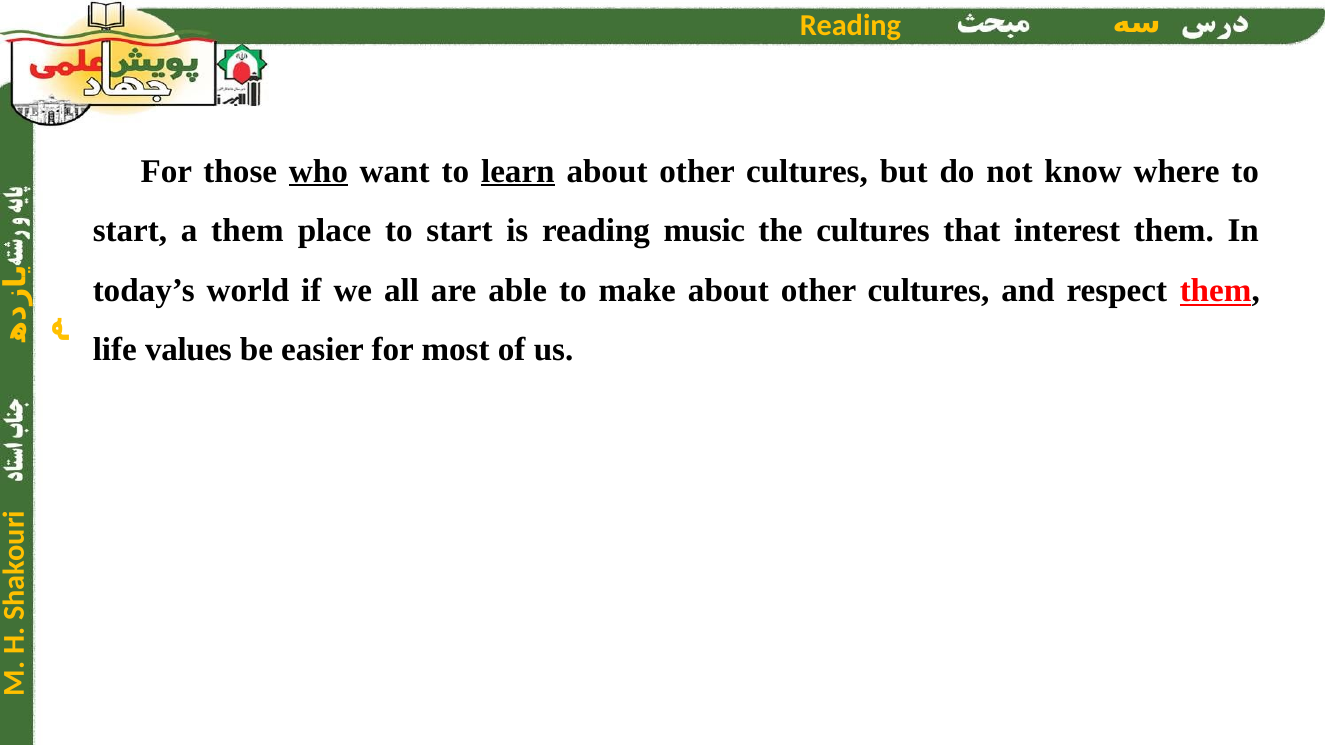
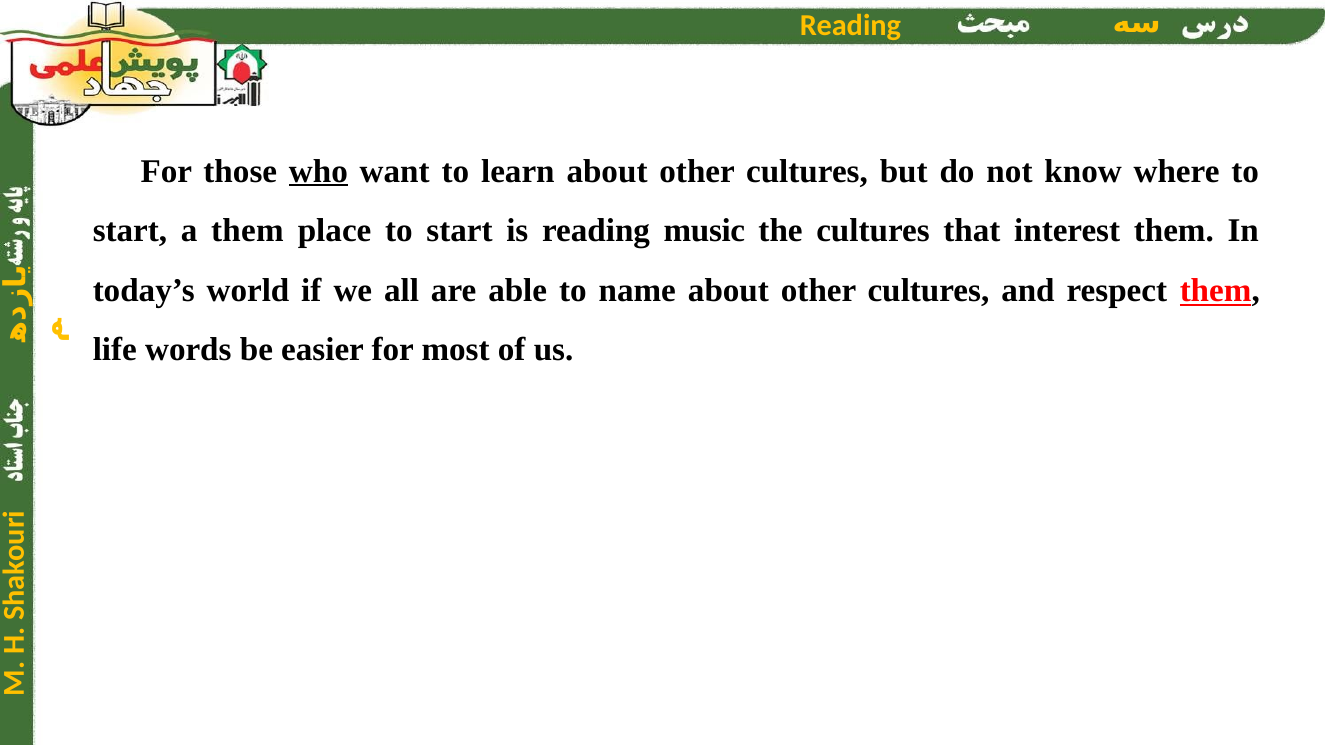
learn underline: present -> none
make: make -> name
values: values -> words
